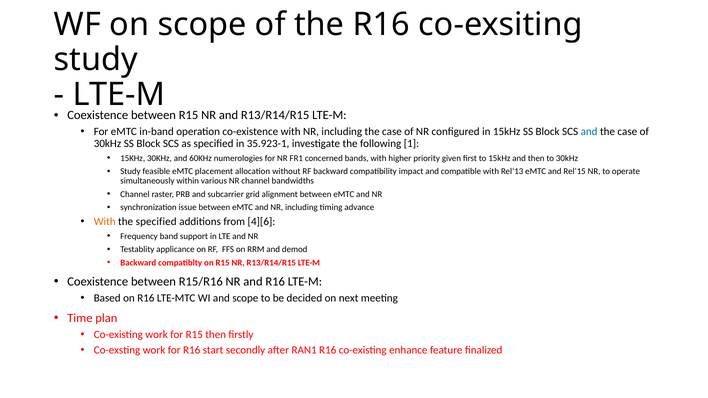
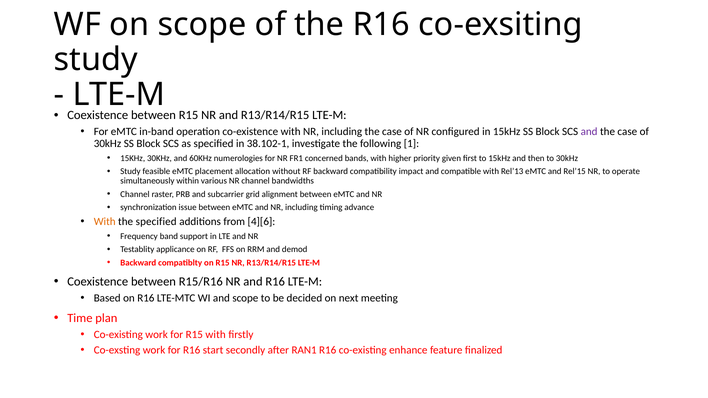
and at (589, 132) colour: blue -> purple
35.923-1: 35.923-1 -> 38.102-1
R15 then: then -> with
